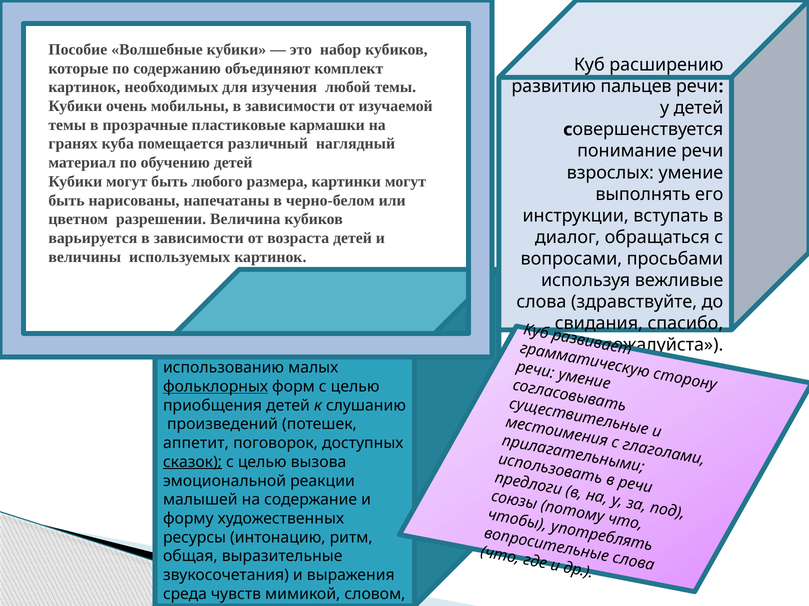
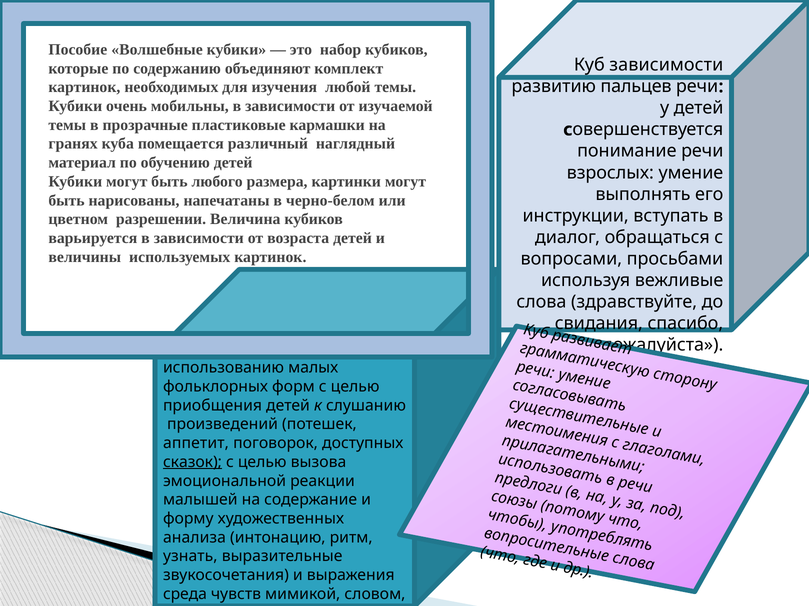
Куб расширению: расширению -> зависимости
фольклорных underline: present -> none
ресурсы: ресурсы -> анализа
общая: общая -> узнать
